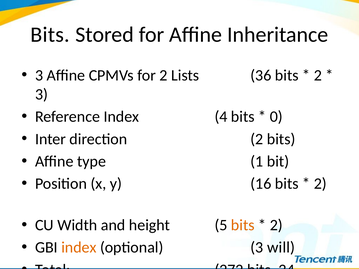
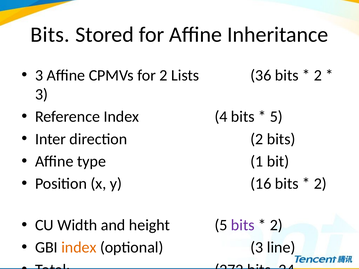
0 at (276, 117): 0 -> 5
bits at (243, 225) colour: orange -> purple
will: will -> line
